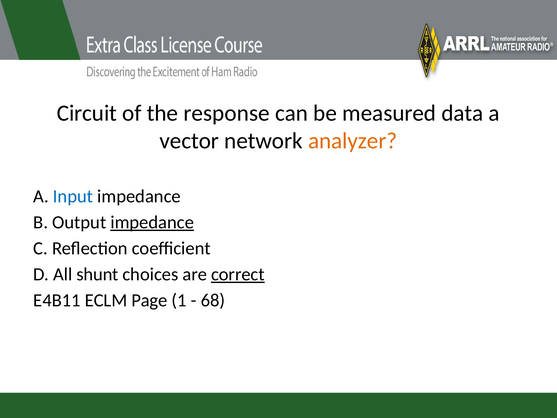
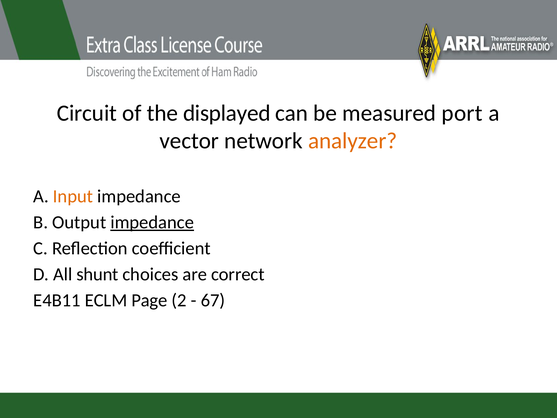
response: response -> displayed
data: data -> port
Input colour: blue -> orange
correct underline: present -> none
1: 1 -> 2
68: 68 -> 67
